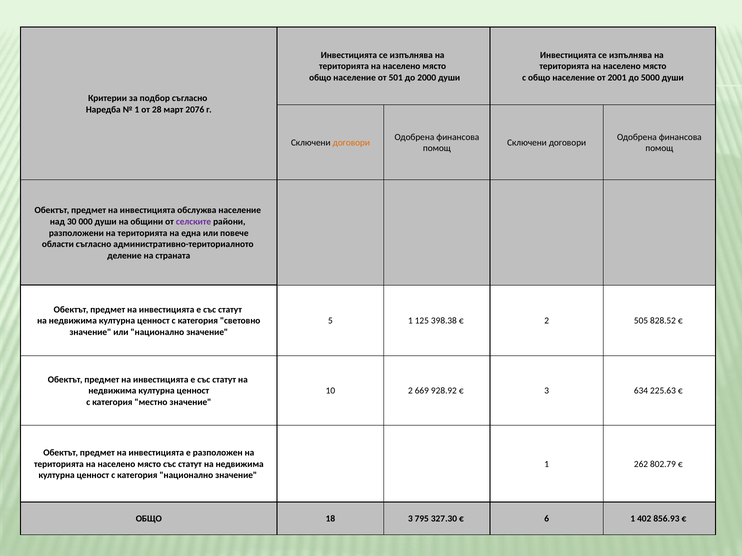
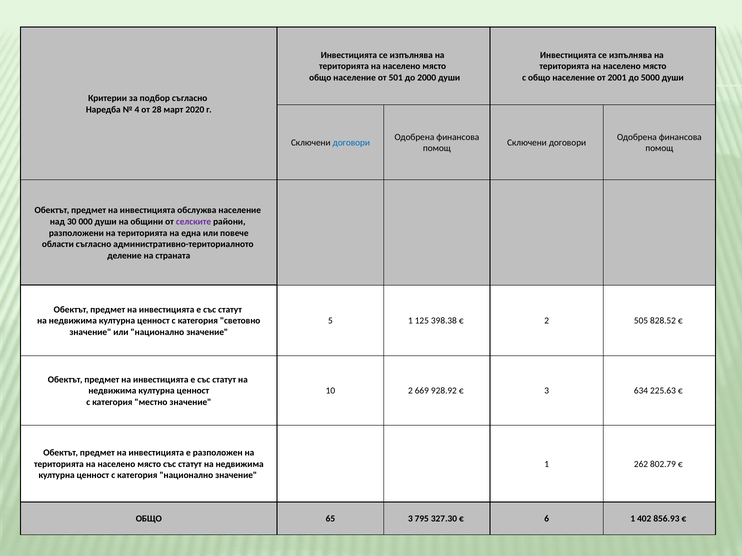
1 at (137, 110): 1 -> 4
2076: 2076 -> 2020
договори at (351, 143) colour: orange -> blue
18: 18 -> 65
